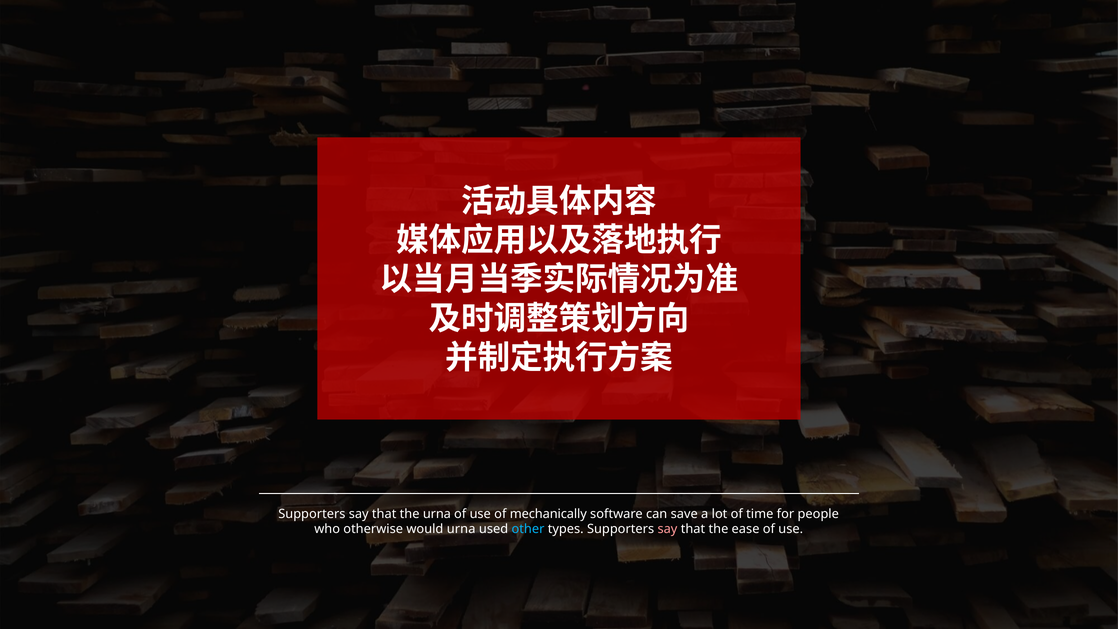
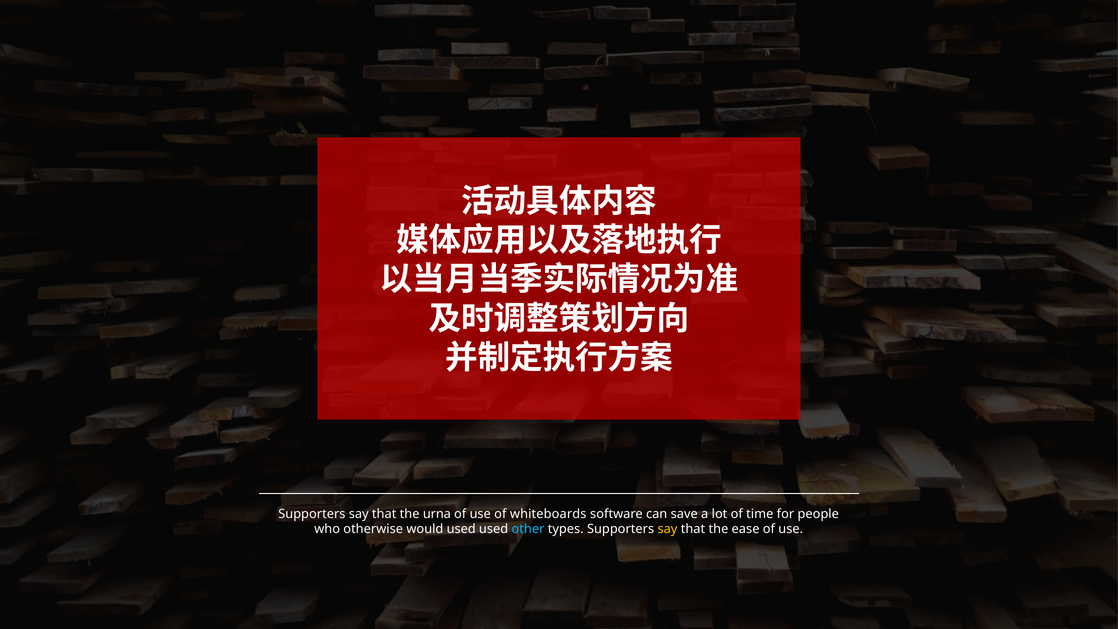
mechanically: mechanically -> whiteboards
would urna: urna -> used
say at (667, 529) colour: pink -> yellow
